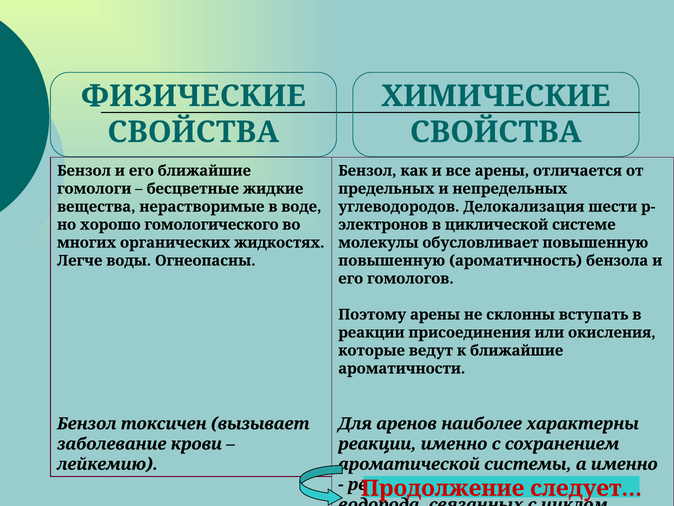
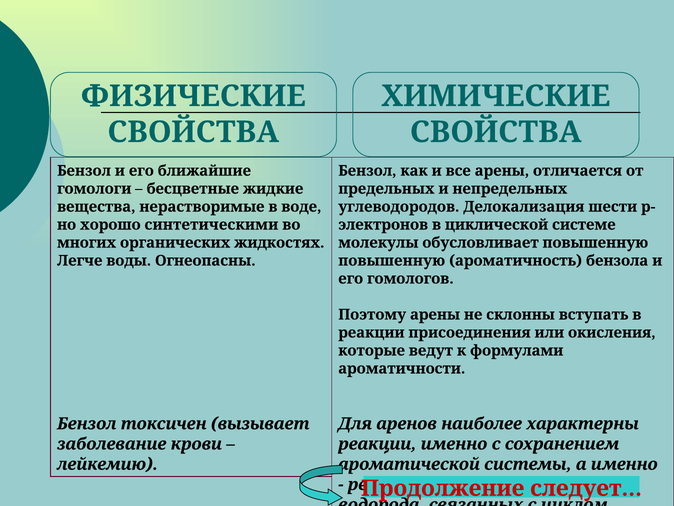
гомологического: гомологического -> синтетическими
к ближайшие: ближайшие -> формулами
